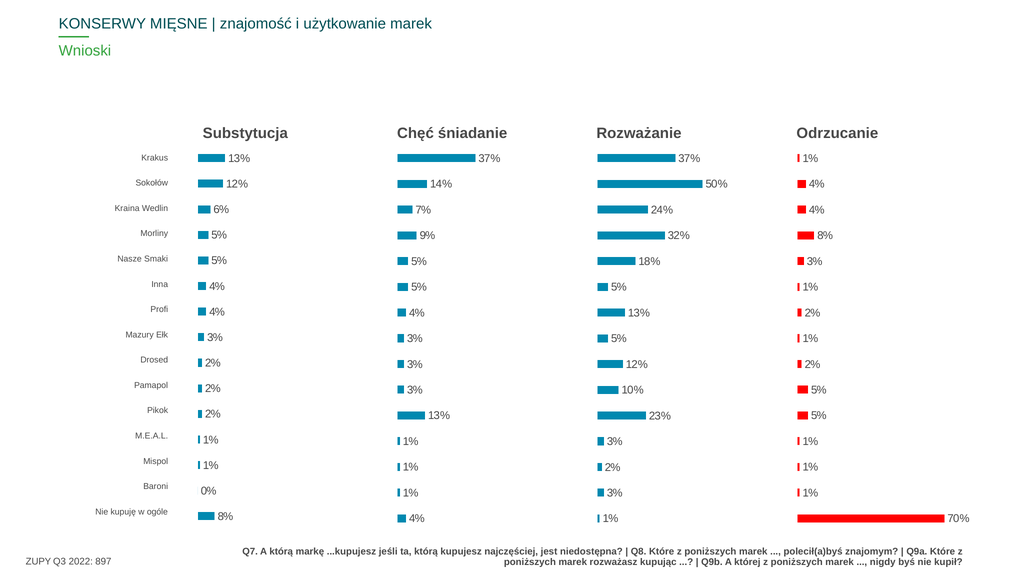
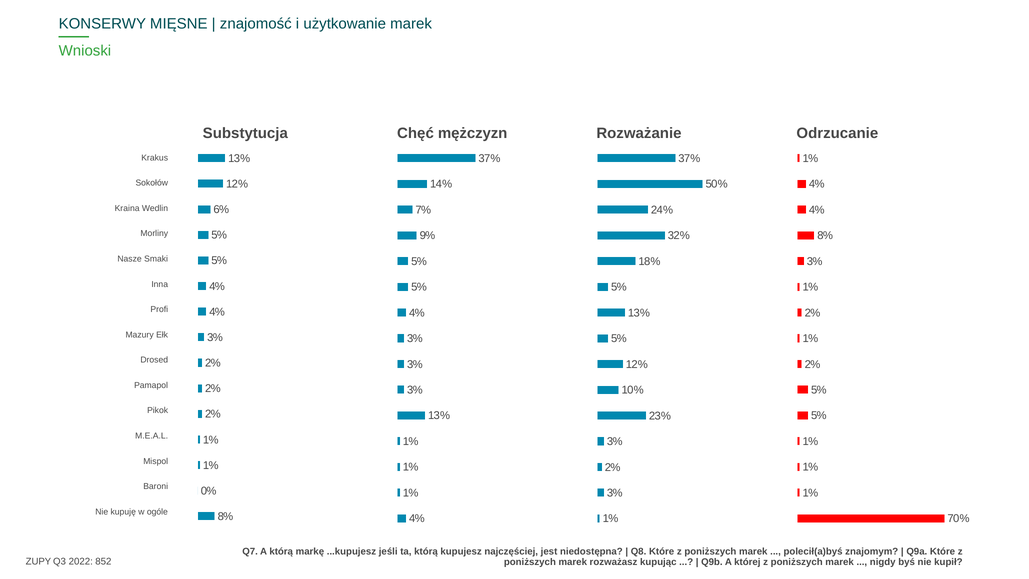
śniadanie: śniadanie -> mężczyzn
897: 897 -> 852
